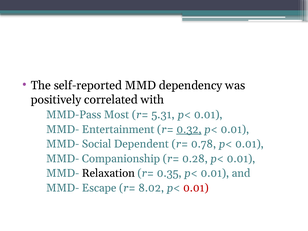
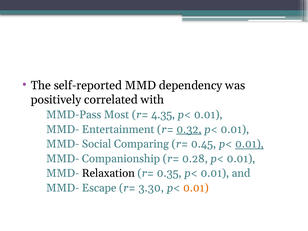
5.31: 5.31 -> 4.35
Dependent: Dependent -> Comparing
0.78: 0.78 -> 0.45
0.01 at (249, 144) underline: none -> present
8.02: 8.02 -> 3.30
0.01 at (196, 188) colour: red -> orange
